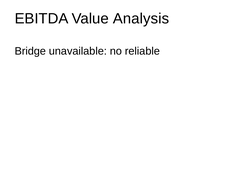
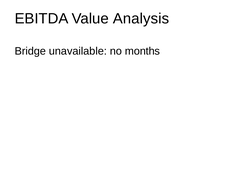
reliable: reliable -> months
